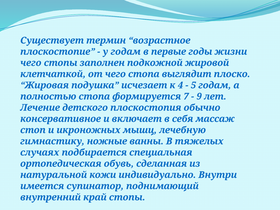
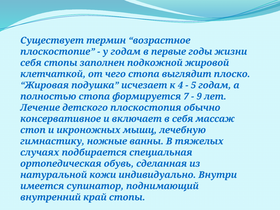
чего at (31, 63): чего -> себя
